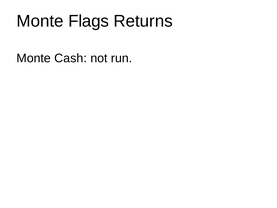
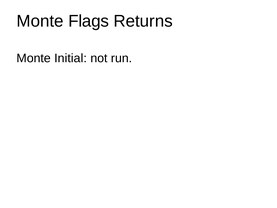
Cash: Cash -> Initial
